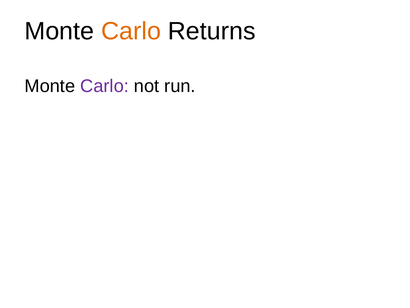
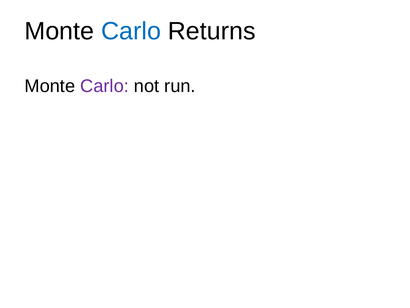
Carlo at (131, 31) colour: orange -> blue
